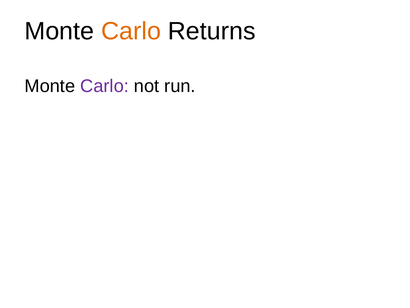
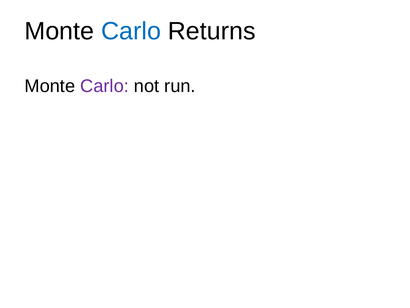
Carlo at (131, 31) colour: orange -> blue
